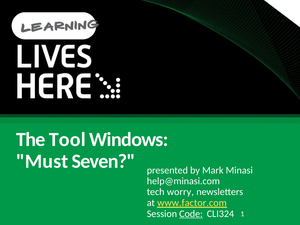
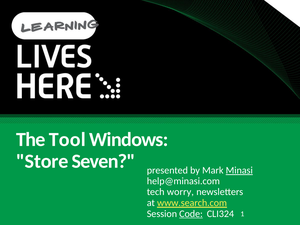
Must: Must -> Store
Minasi underline: none -> present
www.factor.com: www.factor.com -> www.search.com
